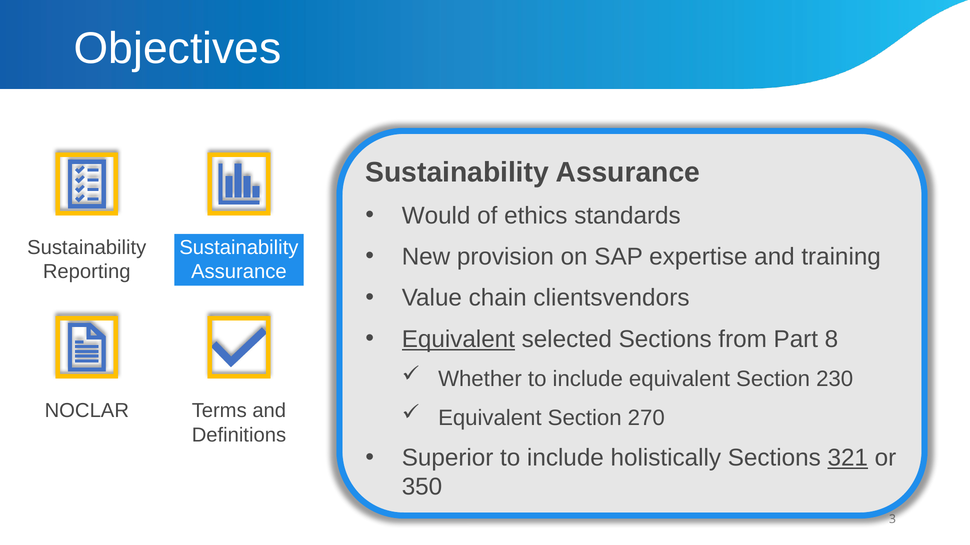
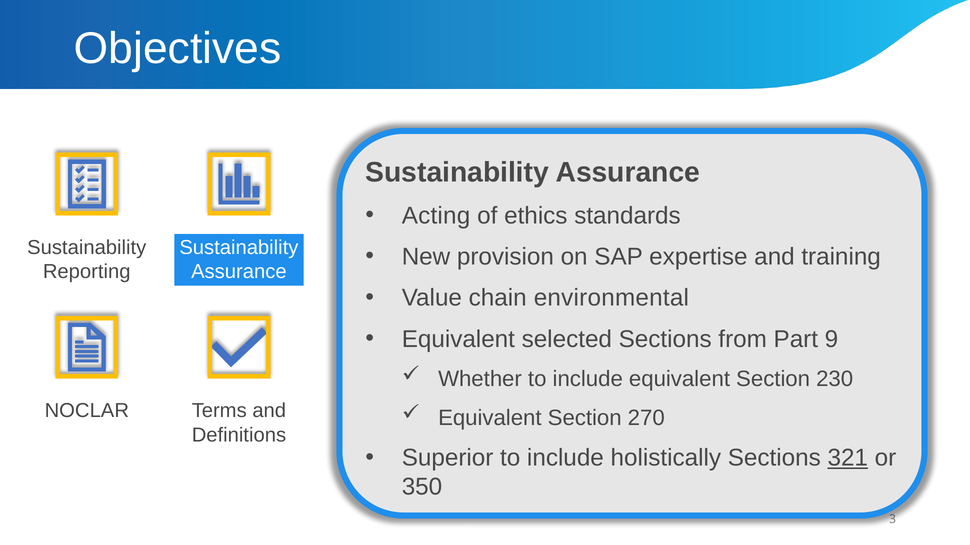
Would: Would -> Acting
clientsvendors: clientsvendors -> environmental
Equivalent at (458, 340) underline: present -> none
8: 8 -> 9
